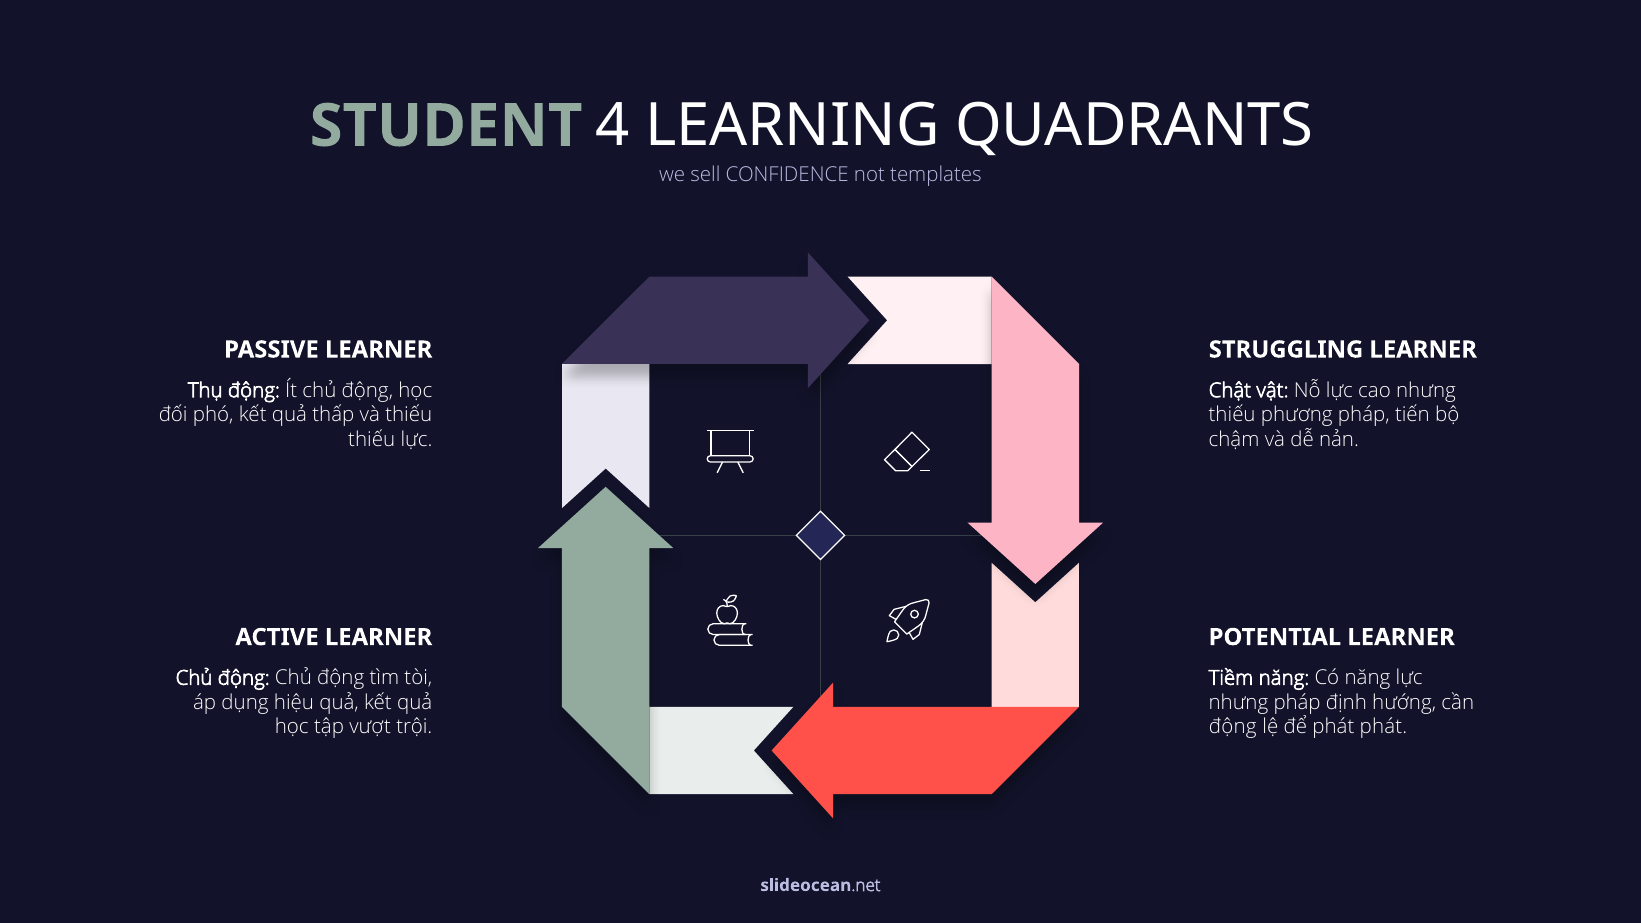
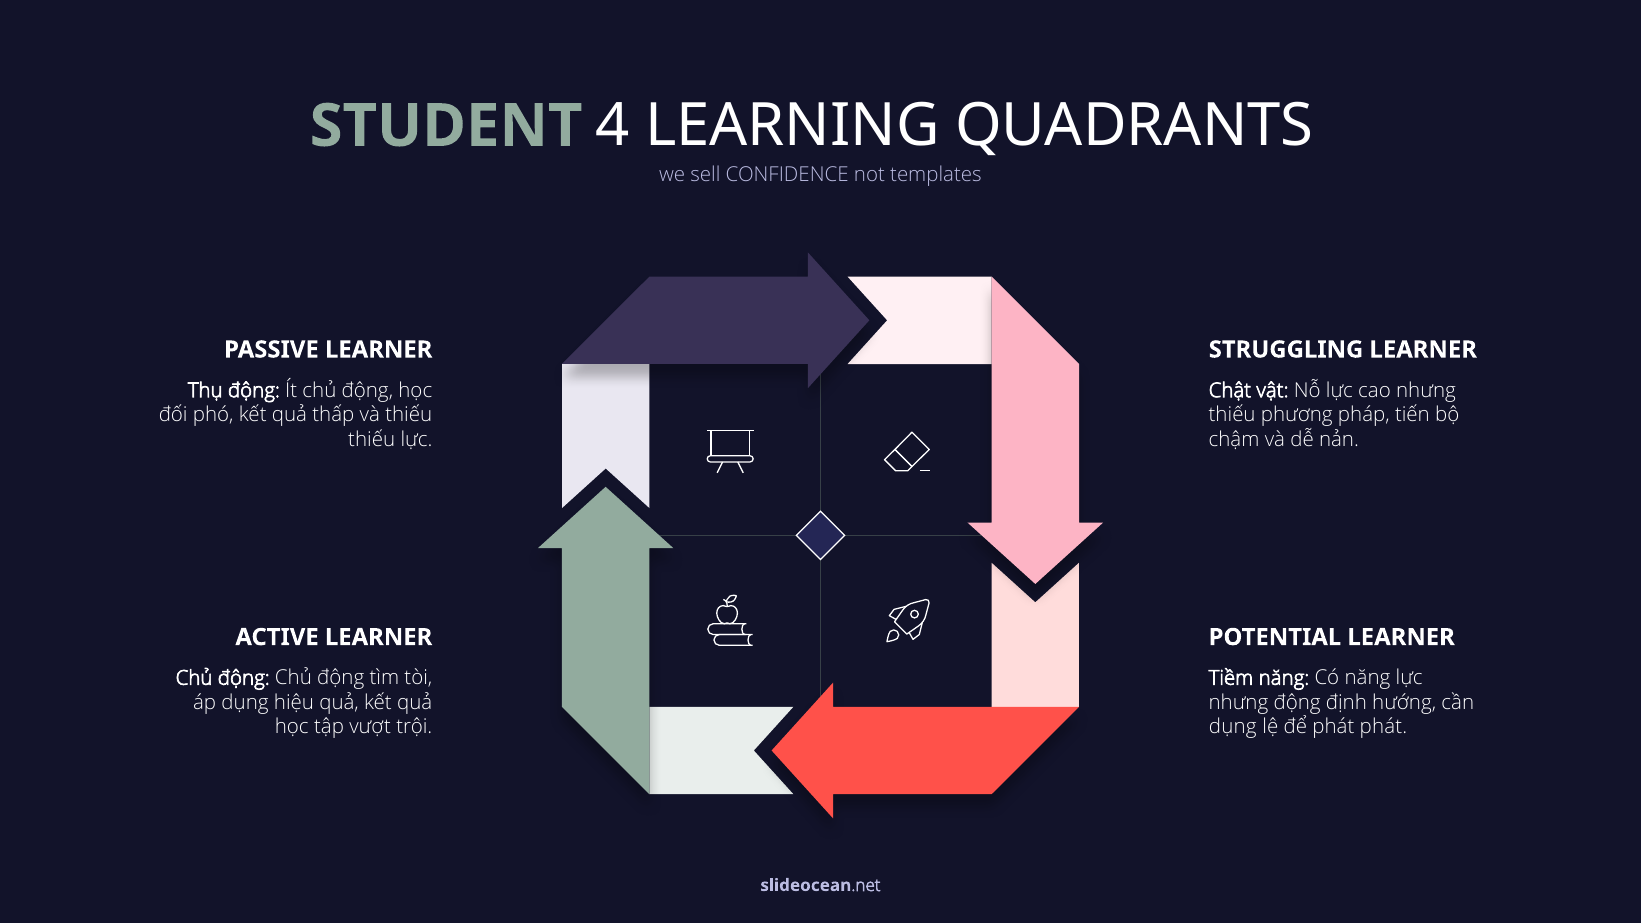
nhưng pháp: pháp -> động
động at (1233, 727): động -> dụng
